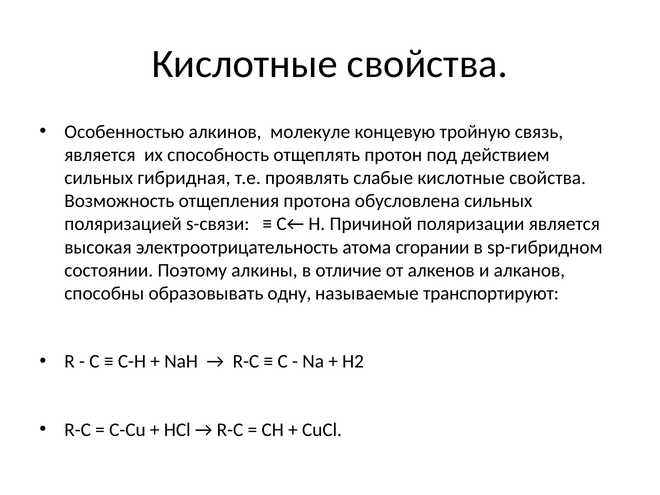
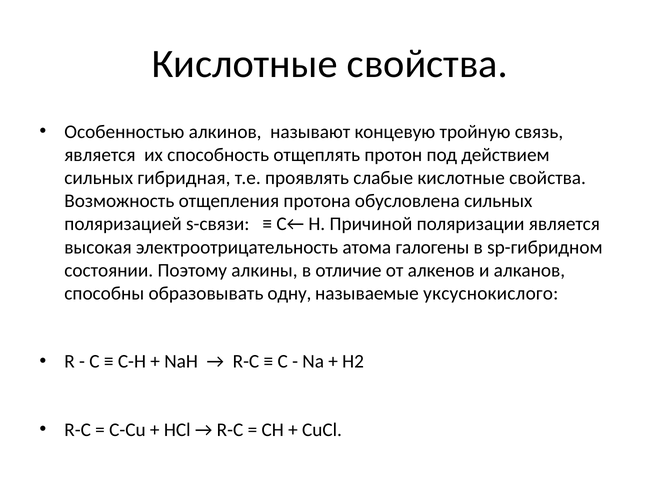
молекуле: молекуле -> называют
сгорании: сгорании -> галогены
транспортируют: транспортируют -> уксуснокислого
